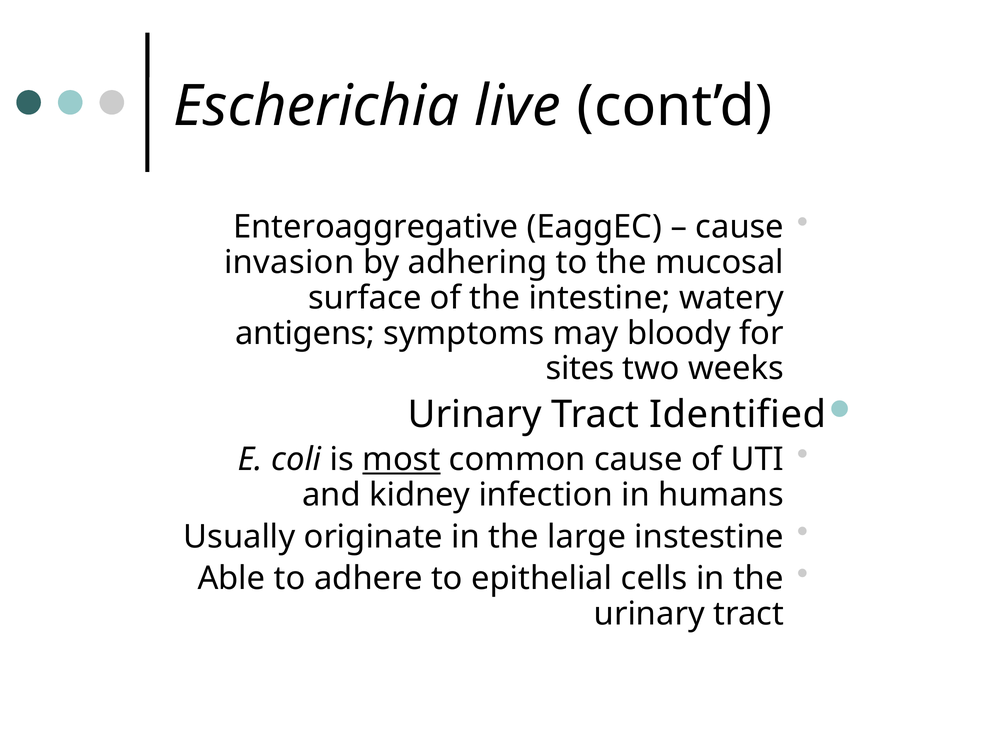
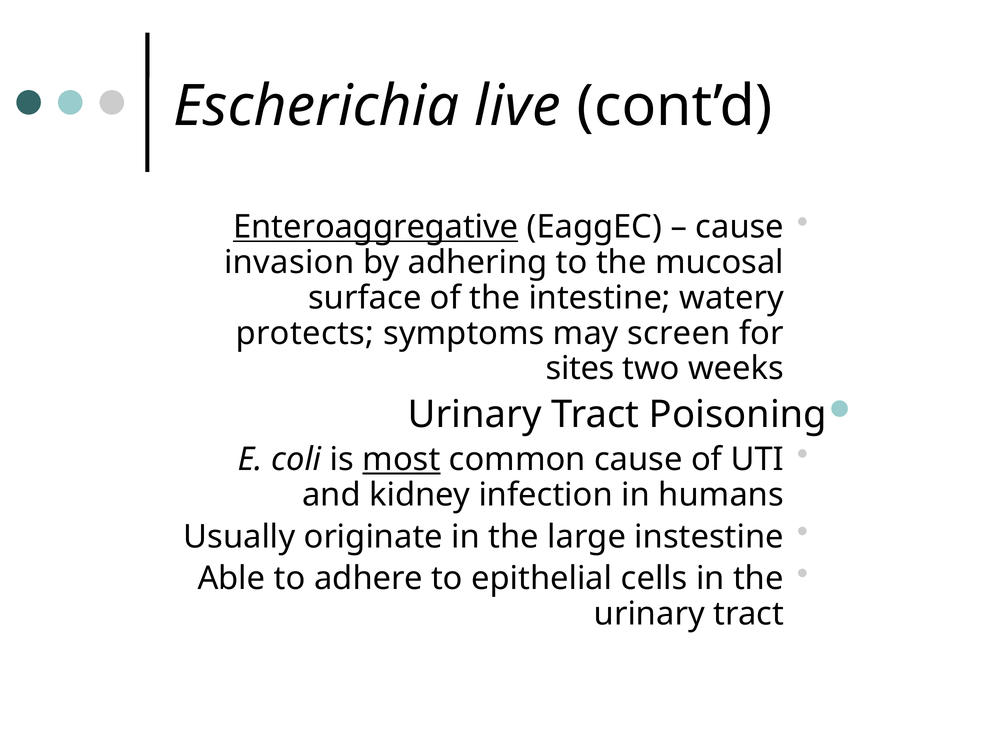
Enteroaggregative underline: none -> present
antigens: antigens -> protects
bloody: bloody -> screen
Identified: Identified -> Poisoning
